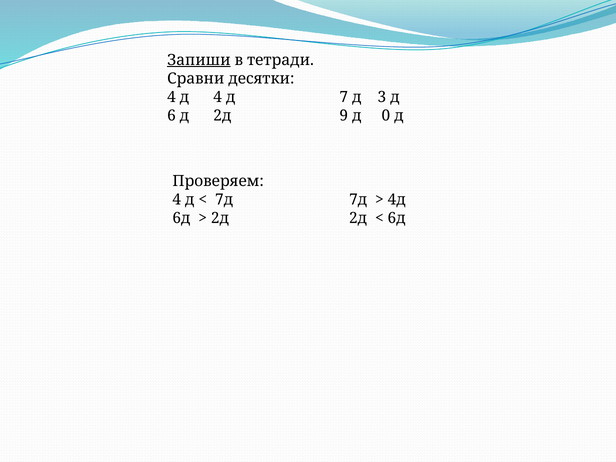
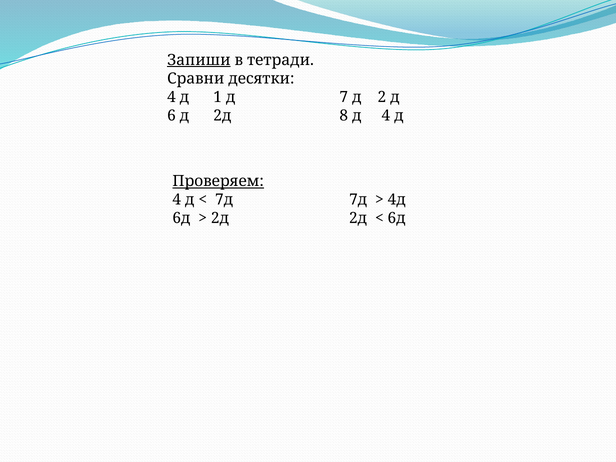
д 4: 4 -> 1
3: 3 -> 2
9: 9 -> 8
д 0: 0 -> 4
Проверяем underline: none -> present
